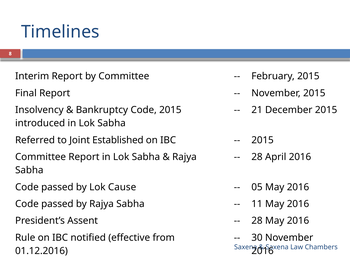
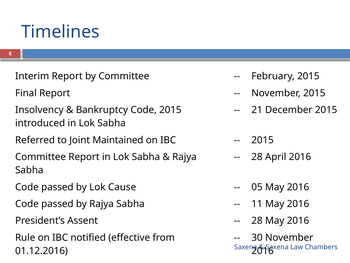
Established: Established -> Maintained
